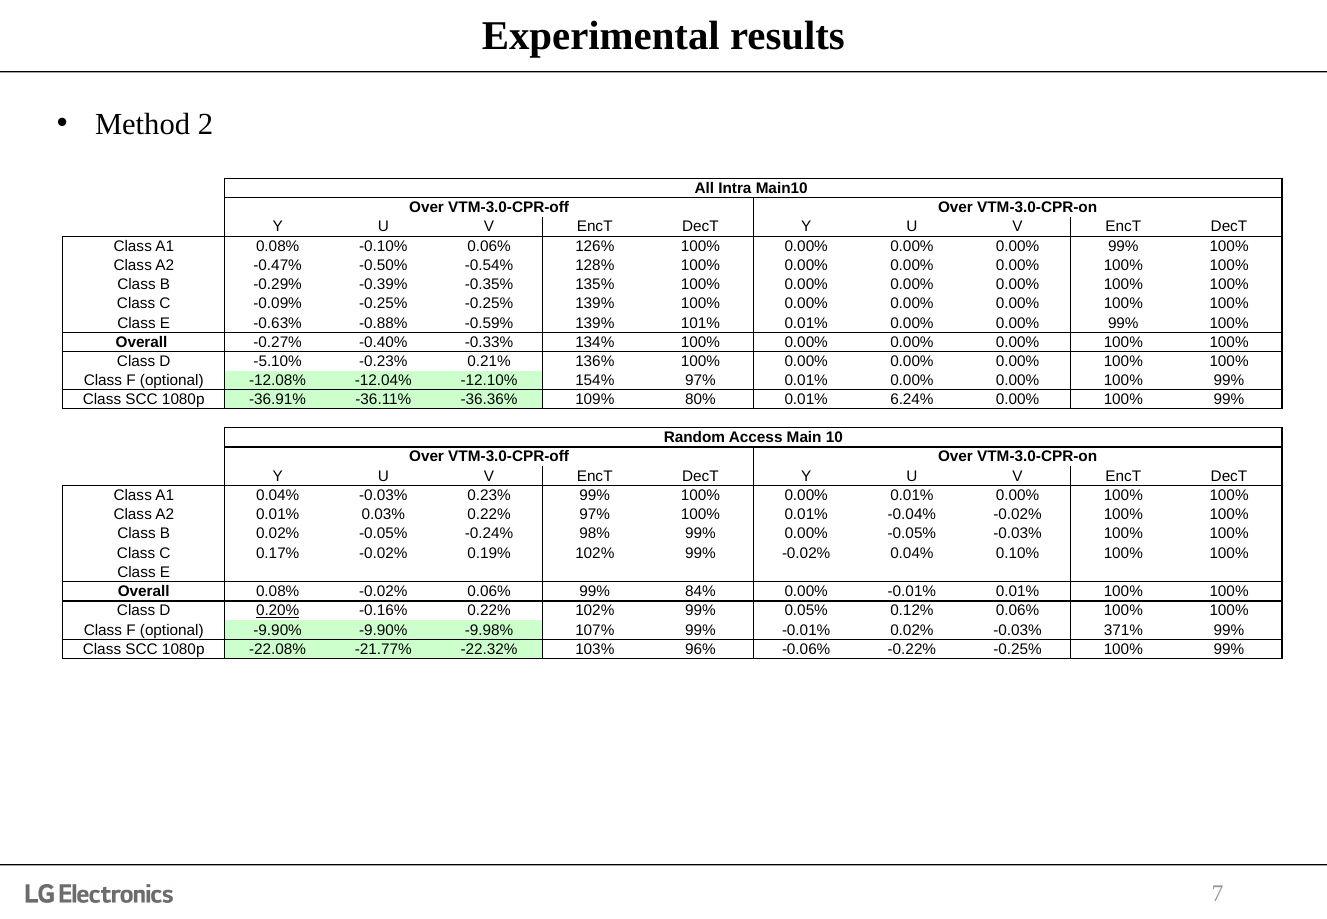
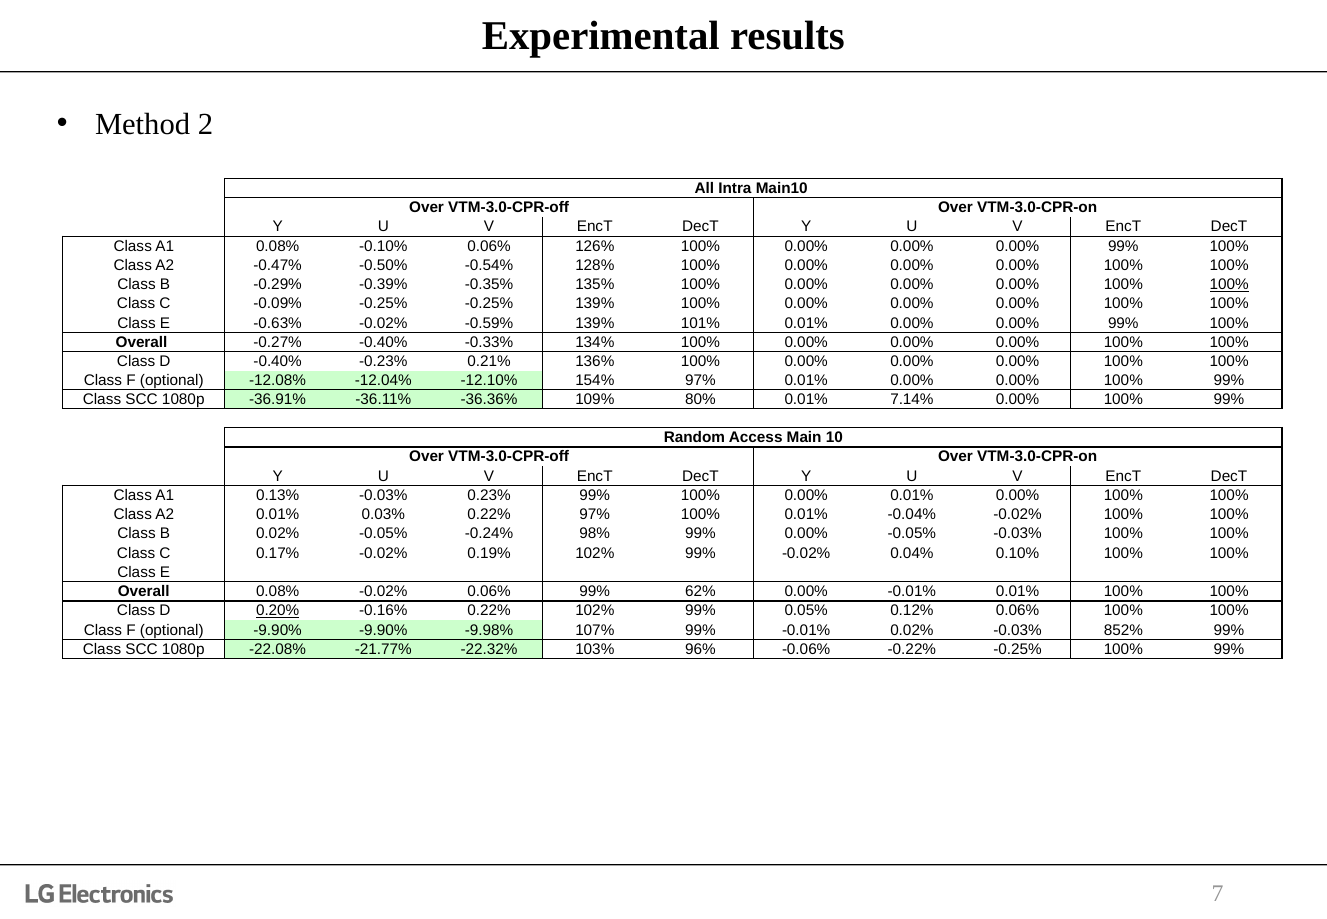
100% at (1229, 284) underline: none -> present
-0.63% -0.88%: -0.88% -> -0.02%
D -5.10%: -5.10% -> -0.40%
6.24%: 6.24% -> 7.14%
A1 0.04%: 0.04% -> 0.13%
84%: 84% -> 62%
371%: 371% -> 852%
